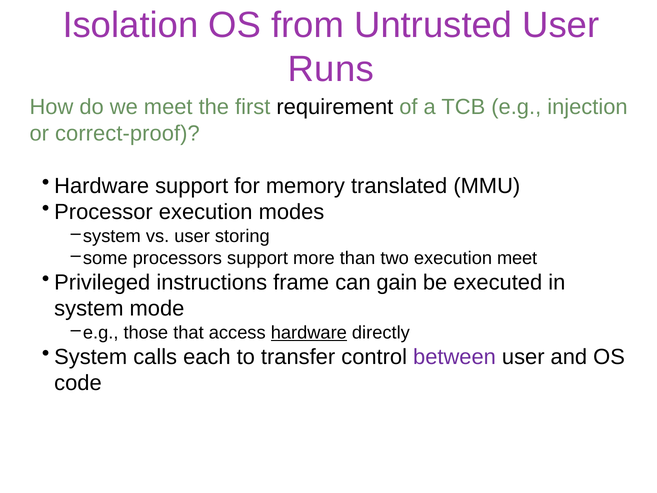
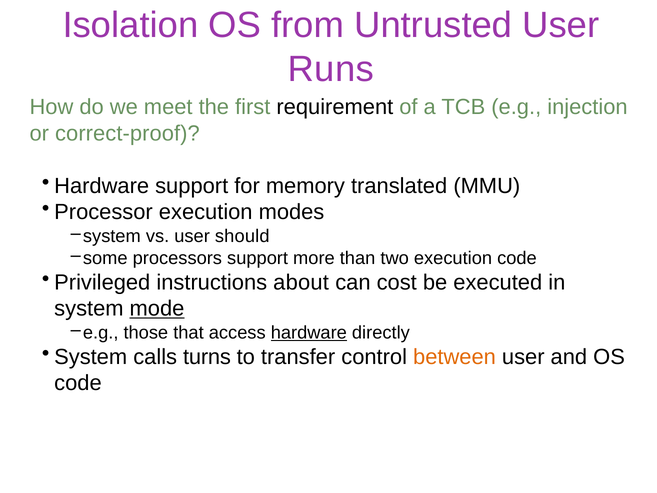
storing: storing -> should
execution meet: meet -> code
frame: frame -> about
gain: gain -> cost
mode underline: none -> present
each: each -> turns
between colour: purple -> orange
